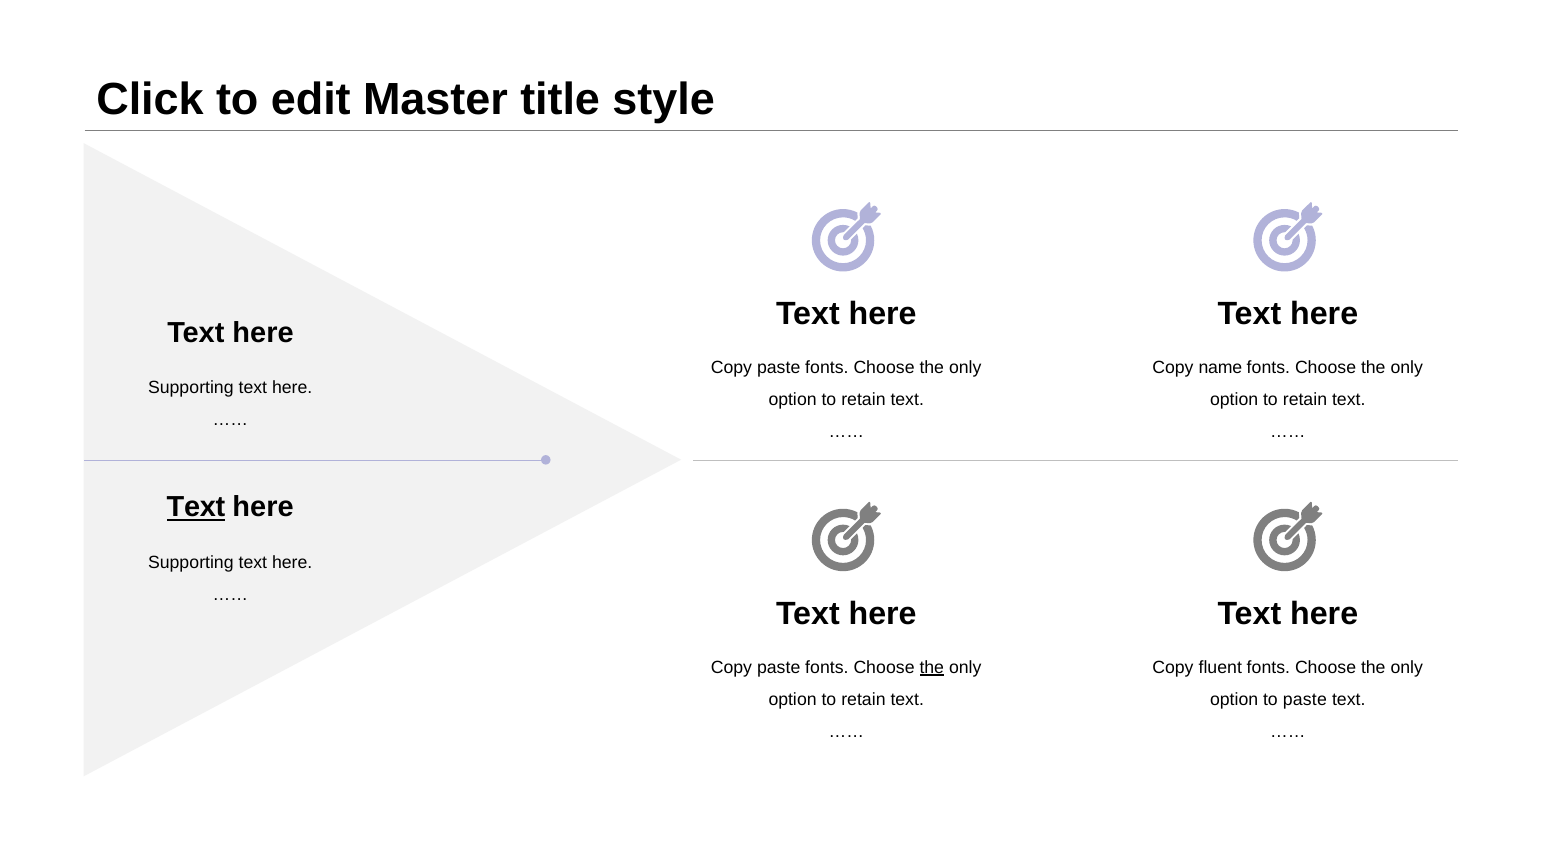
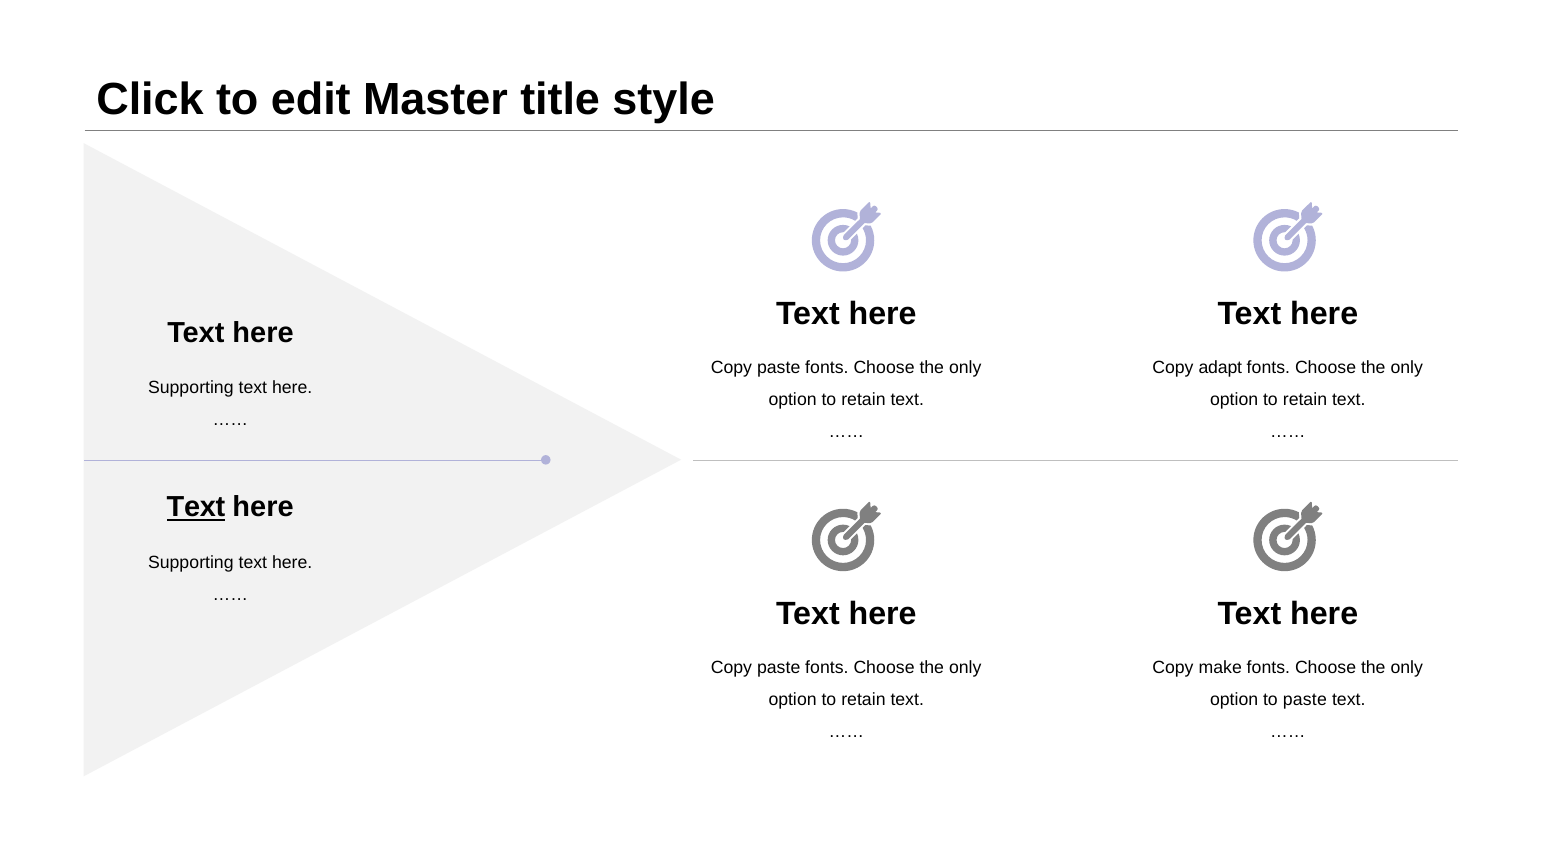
name: name -> adapt
the at (932, 667) underline: present -> none
fluent: fluent -> make
